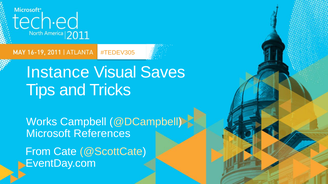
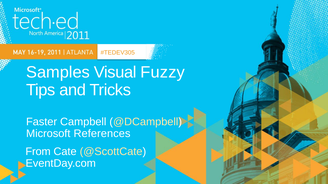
Instance: Instance -> Samples
Saves: Saves -> Fuzzy
Works: Works -> Faster
